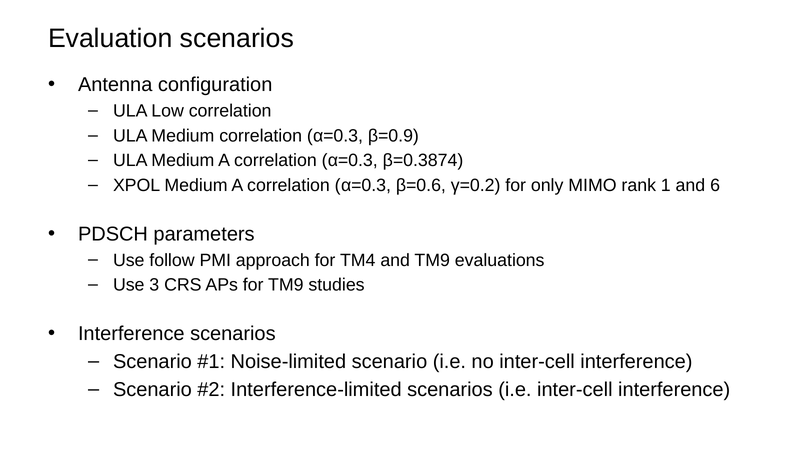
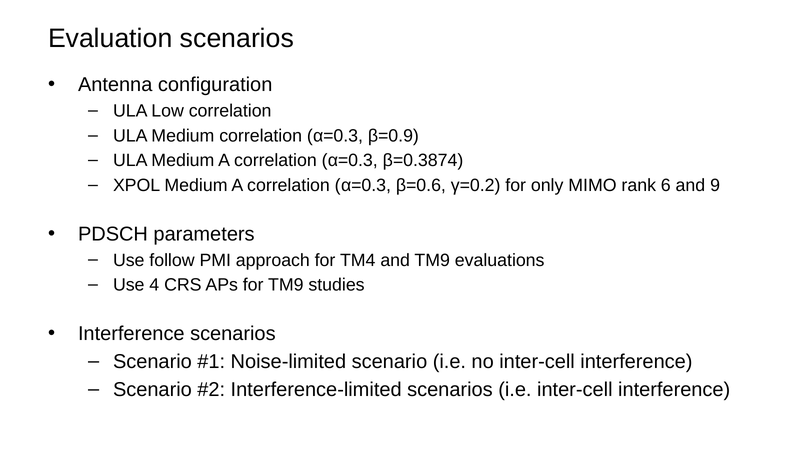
1: 1 -> 6
6: 6 -> 9
3: 3 -> 4
